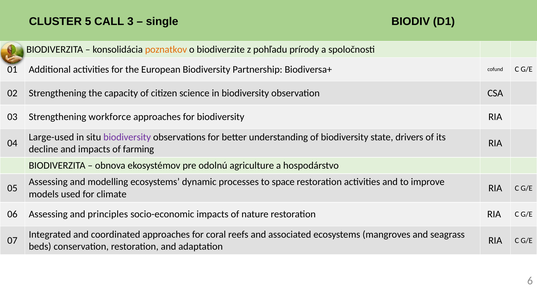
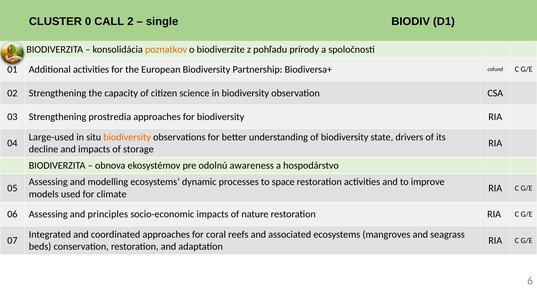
5: 5 -> 0
3: 3 -> 2
workforce: workforce -> prostredia
biodiversity at (127, 137) colour: purple -> orange
farming: farming -> storage
agriculture: agriculture -> awareness
